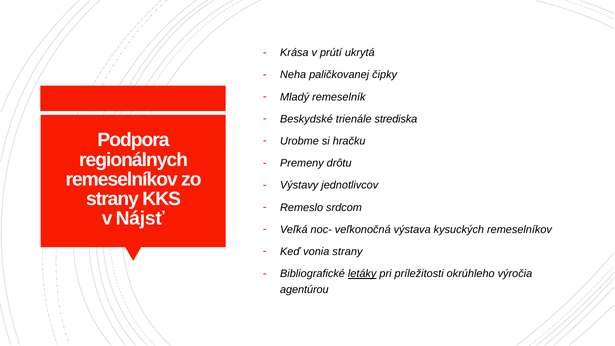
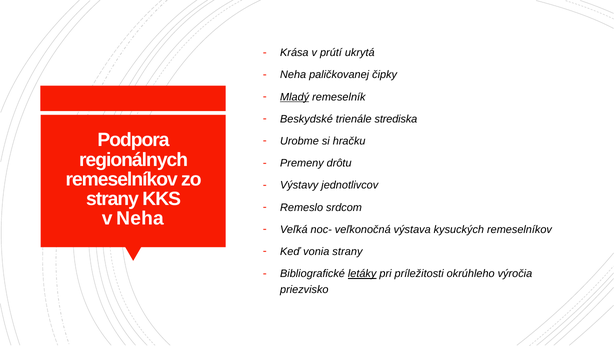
Mladý underline: none -> present
v Nájsť: Nájsť -> Neha
agentúrou: agentúrou -> priezvisko
